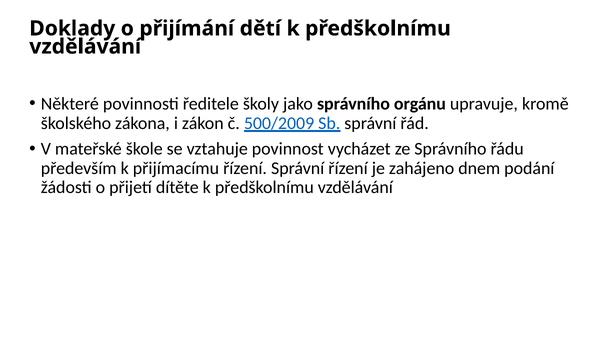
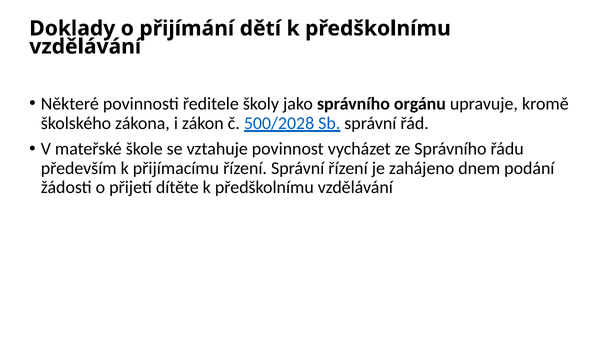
500/2009: 500/2009 -> 500/2028
